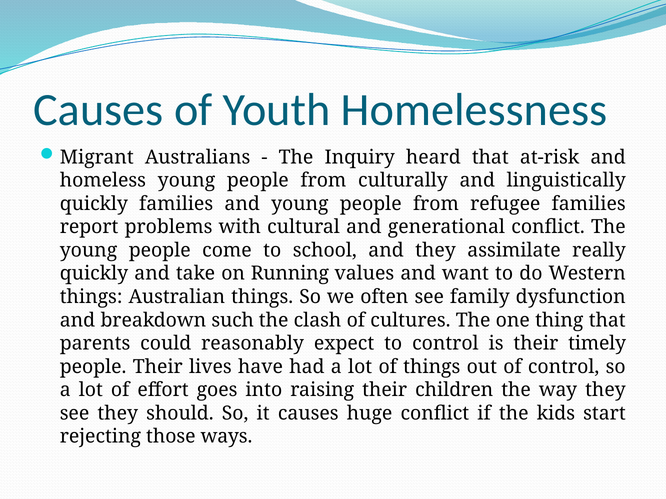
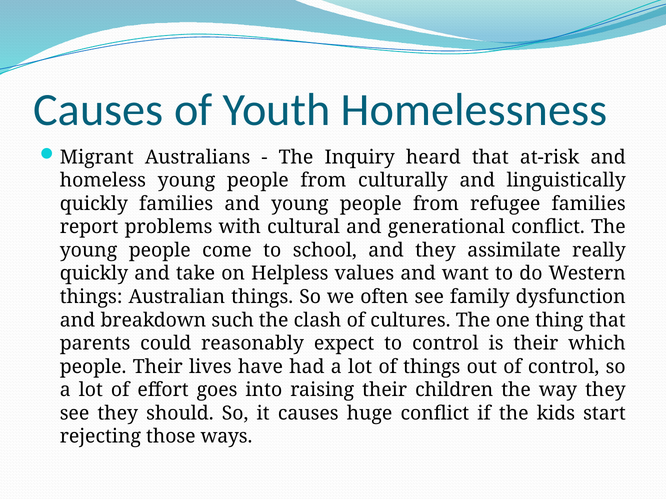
Running: Running -> Helpless
timely: timely -> which
